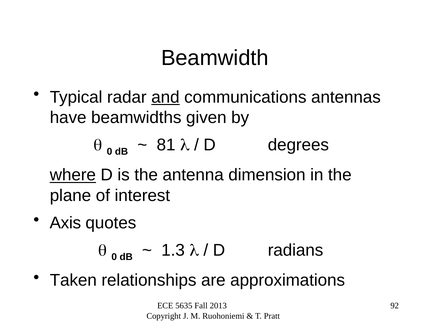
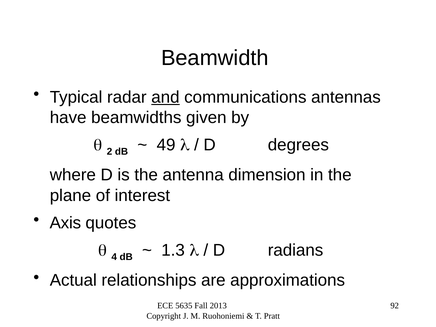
0 at (110, 151): 0 -> 2
81: 81 -> 49
where underline: present -> none
0 at (114, 257): 0 -> 4
Taken: Taken -> Actual
